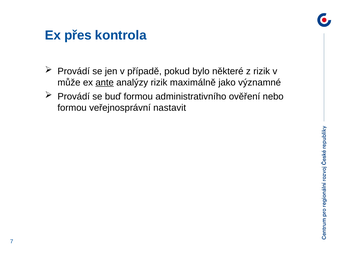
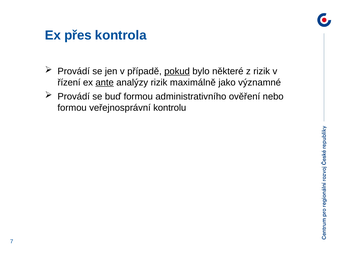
pokud underline: none -> present
může: může -> řízení
nastavit: nastavit -> kontrolu
